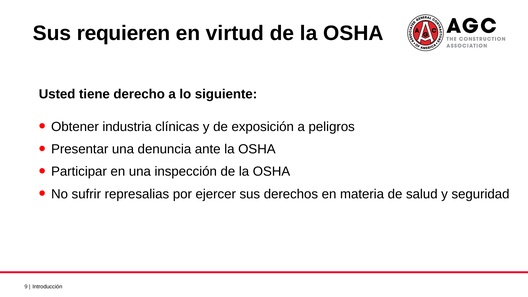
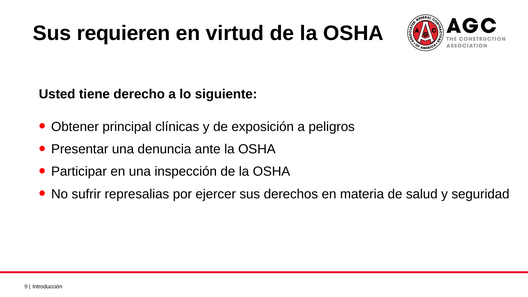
industria: industria -> principal
